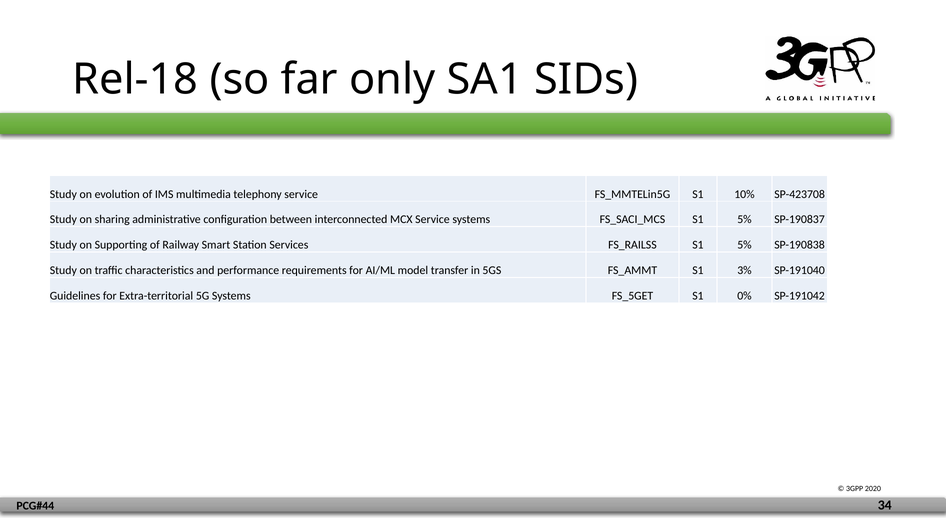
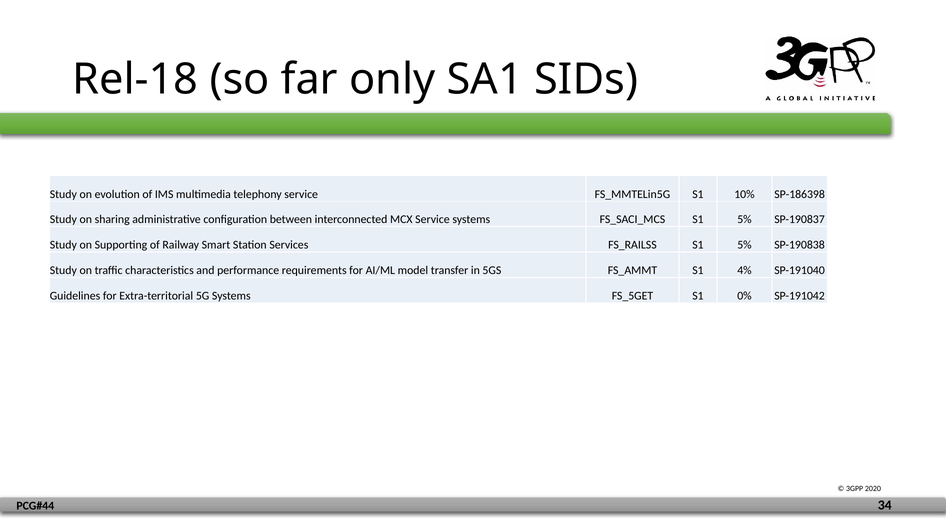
SP-423708: SP-423708 -> SP-186398
3%: 3% -> 4%
